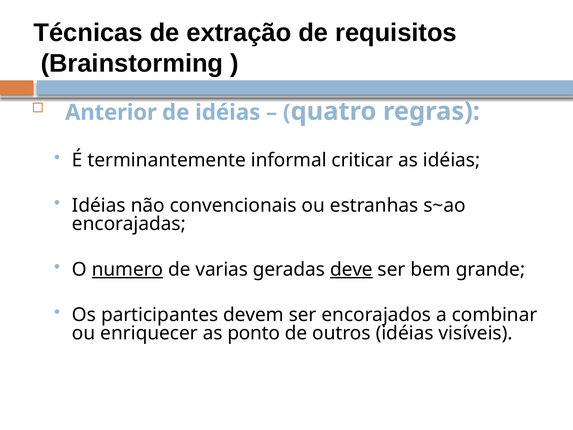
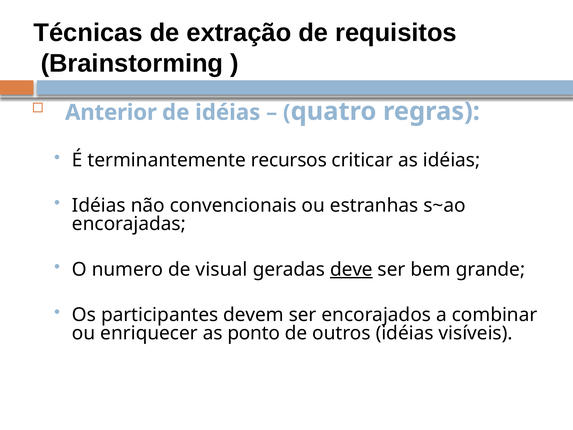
informal: informal -> recursos
numero underline: present -> none
varias: varias -> visual
